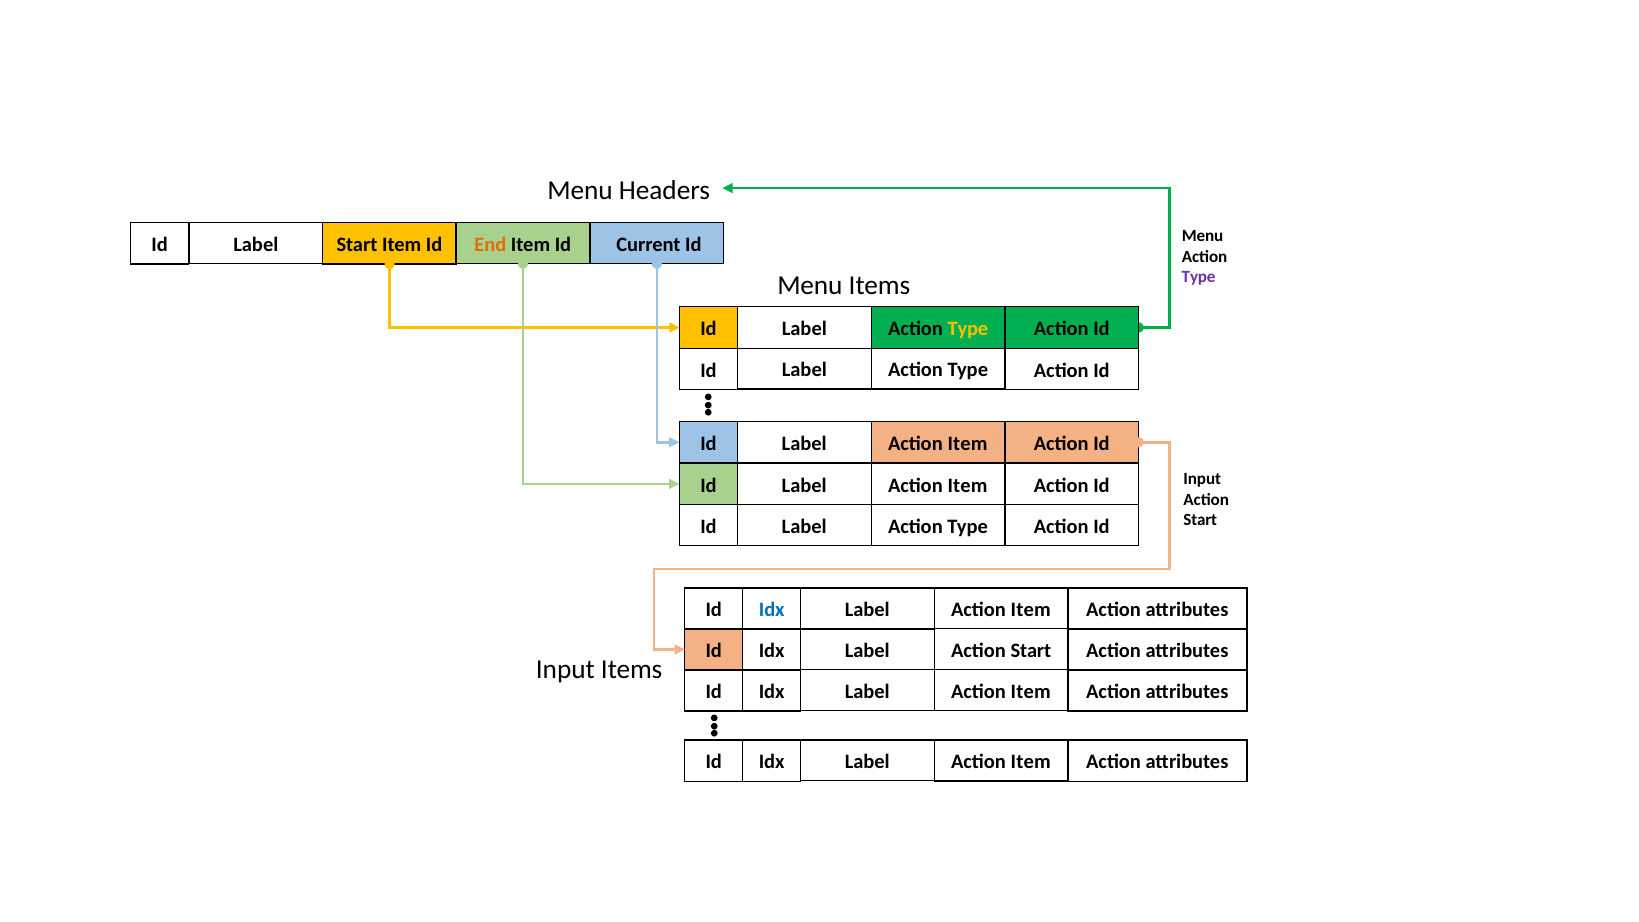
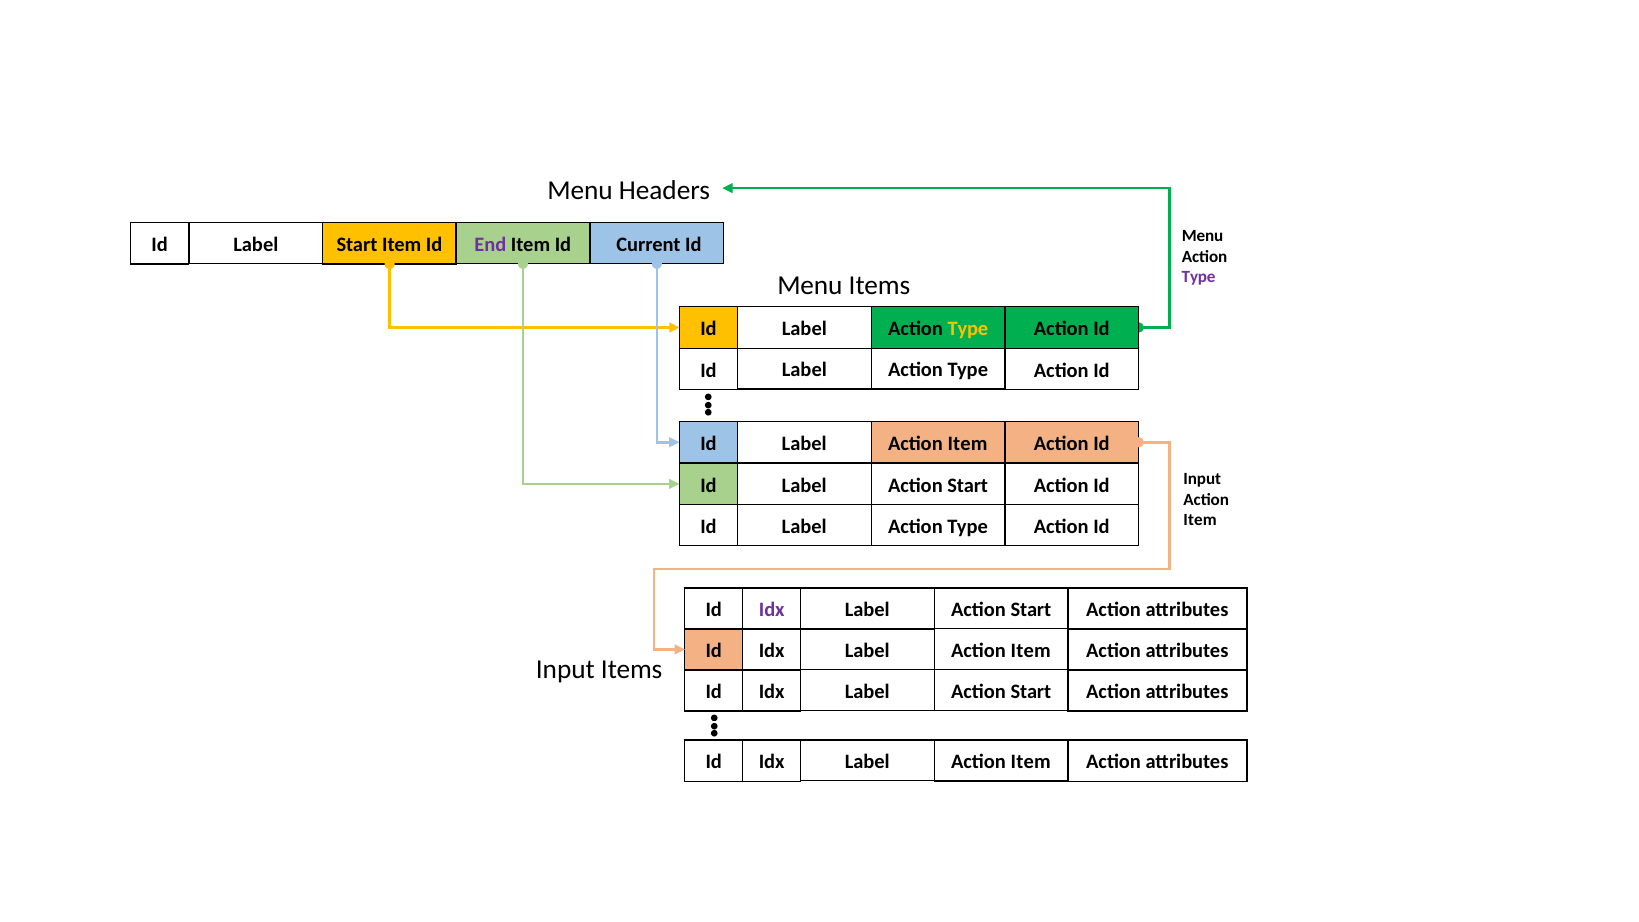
End colour: orange -> purple
Item at (968, 485): Item -> Start
Start at (1200, 520): Start -> Item
Idx at (772, 610) colour: blue -> purple
Item at (1031, 610): Item -> Start
Start at (1031, 651): Start -> Item
Item at (1031, 692): Item -> Start
